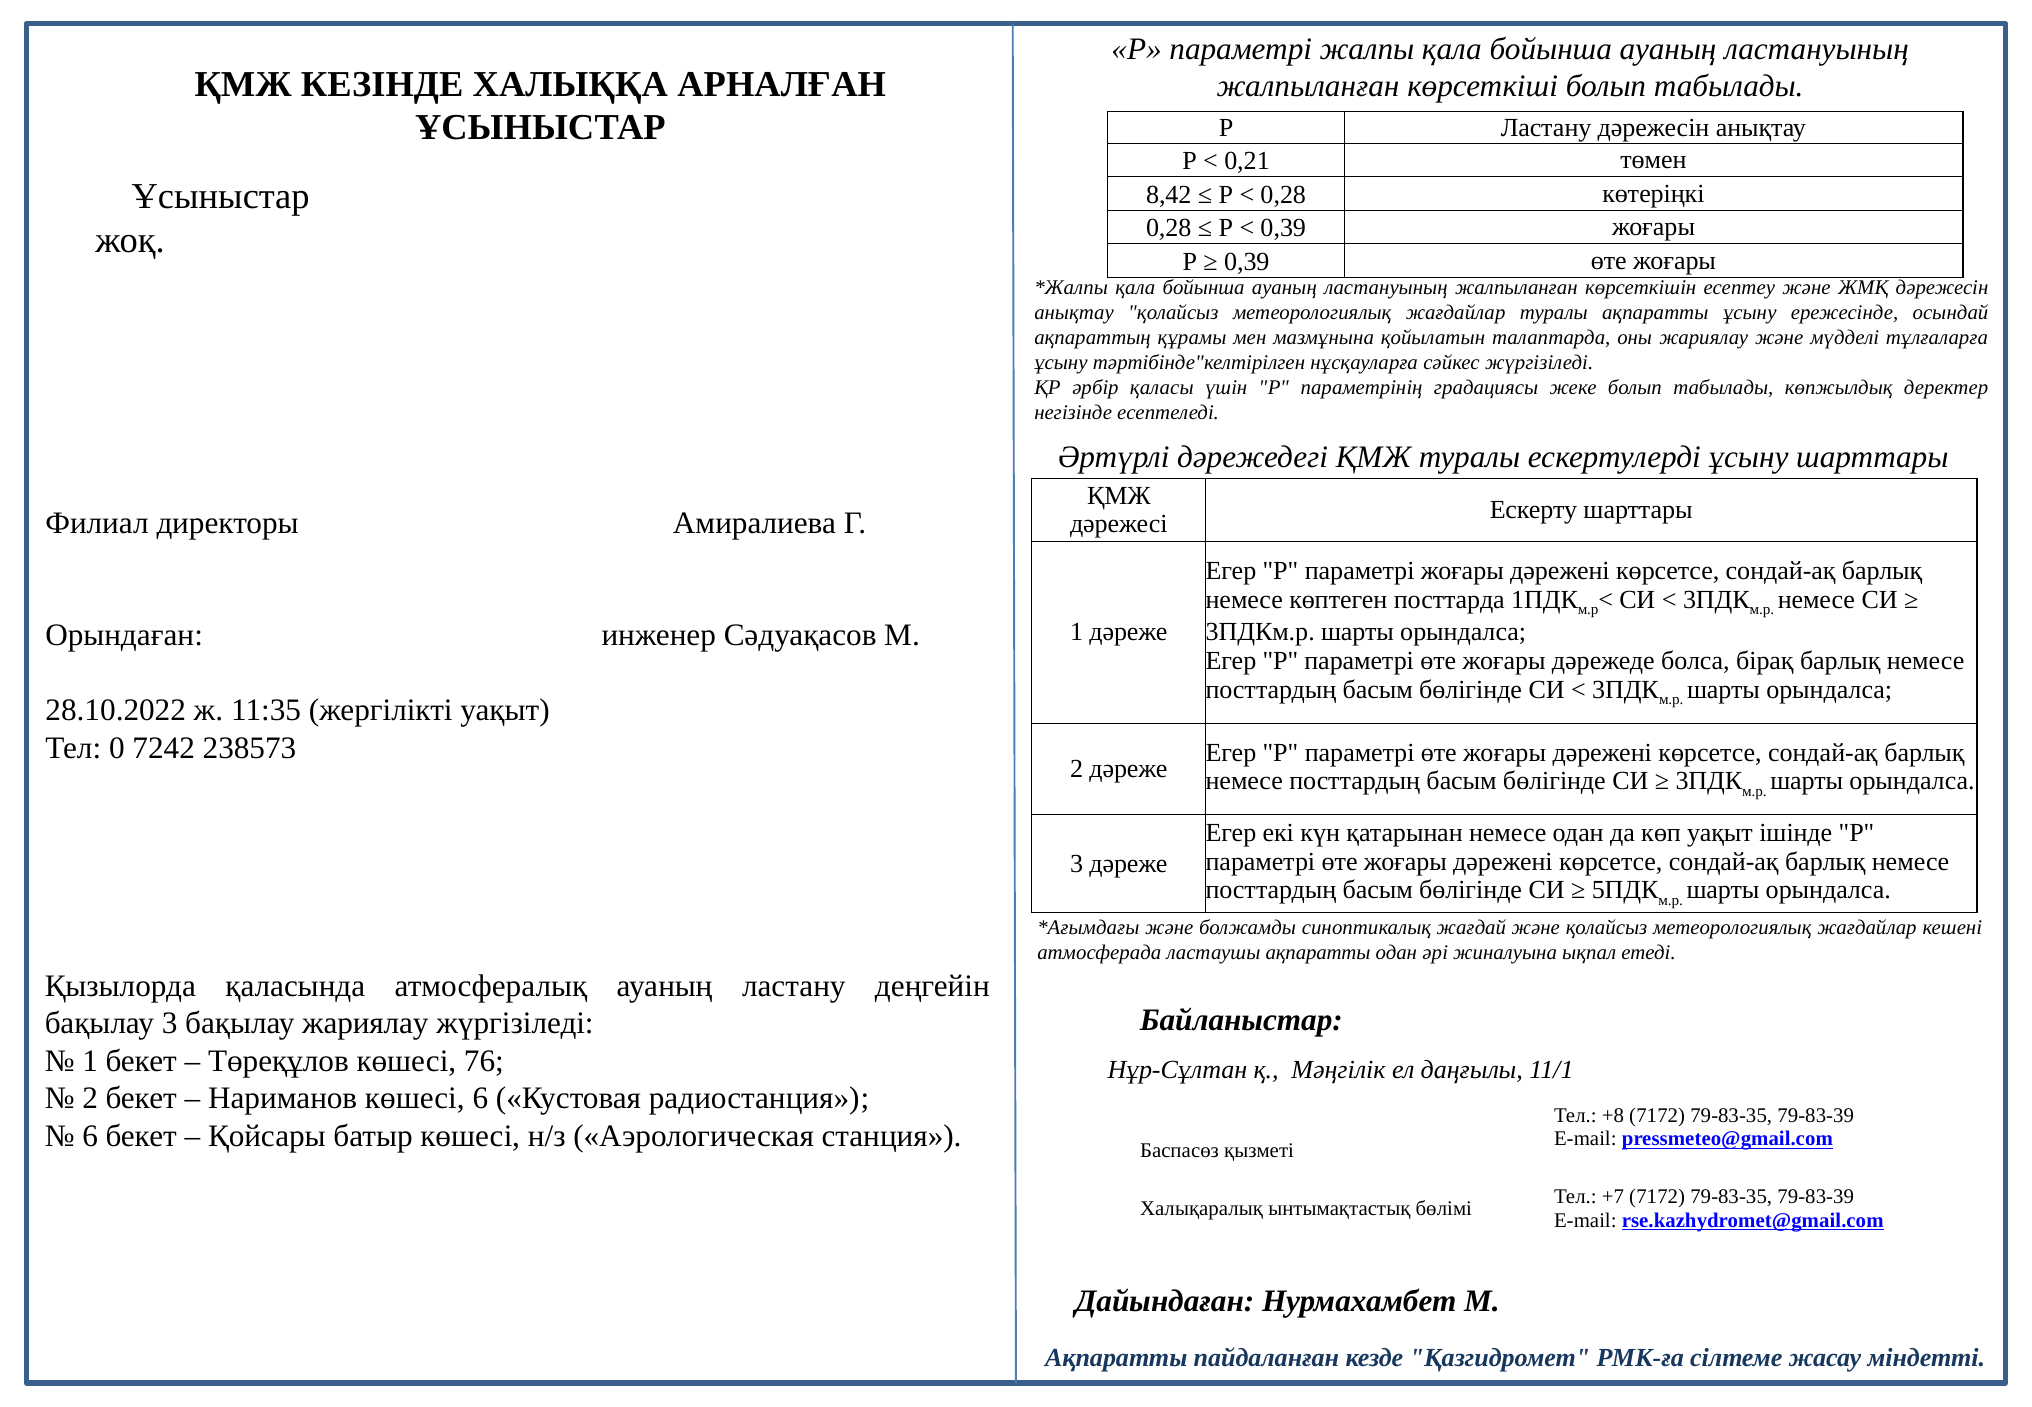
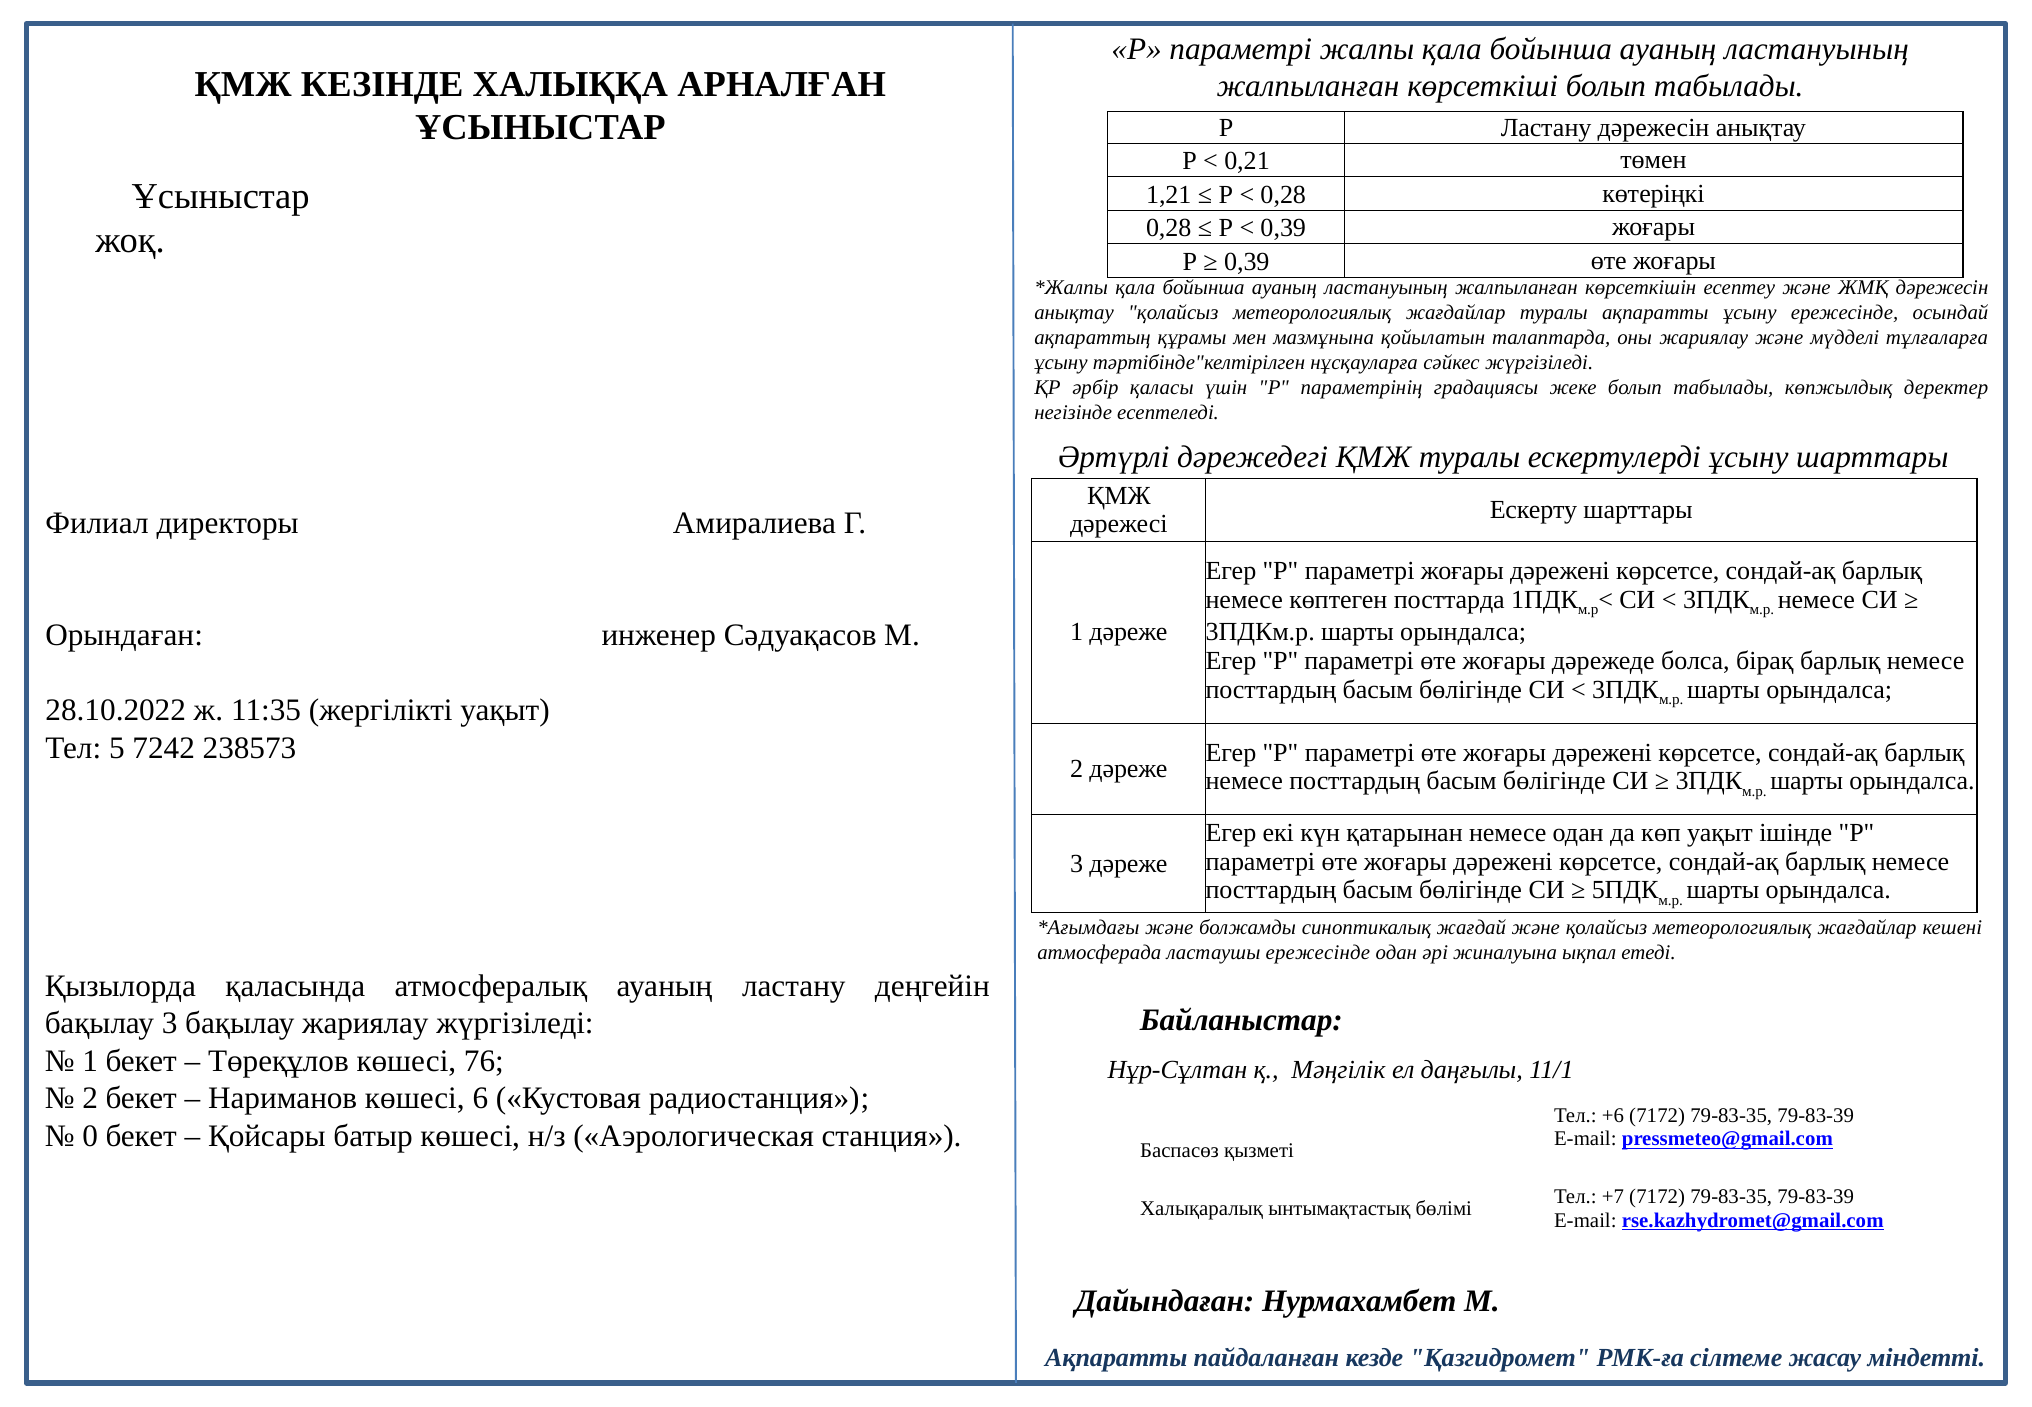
8,42: 8,42 -> 1,21
0: 0 -> 5
ластаушы ақпаратты: ақпаратты -> ережесінде
+8: +8 -> +6
6 at (90, 1136): 6 -> 0
